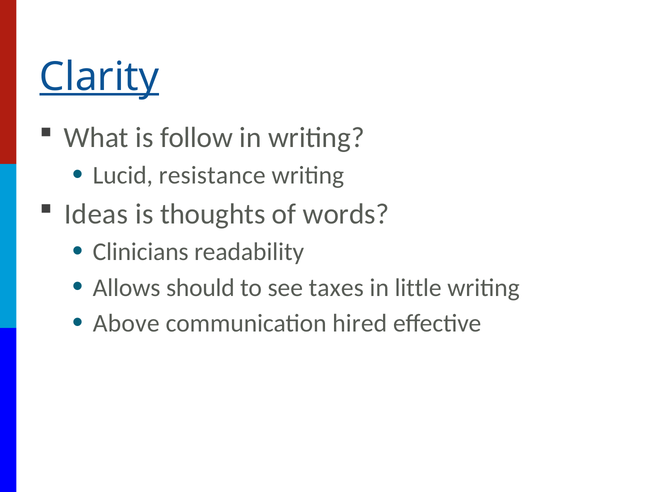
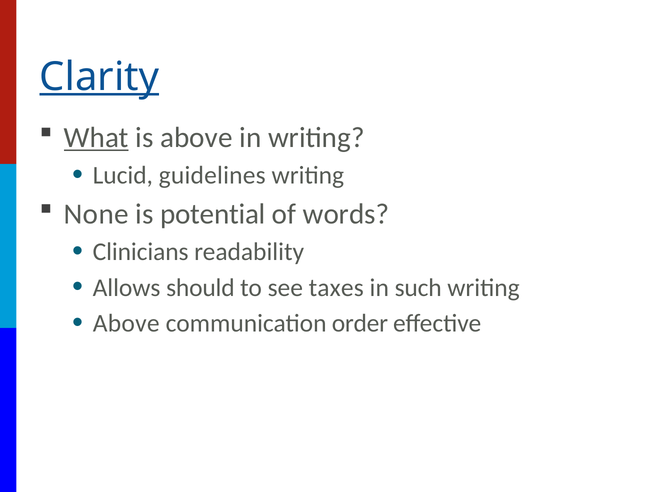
What underline: none -> present
is follow: follow -> above
resistance: resistance -> guidelines
Ideas: Ideas -> None
thoughts: thoughts -> potential
little: little -> such
hired: hired -> order
